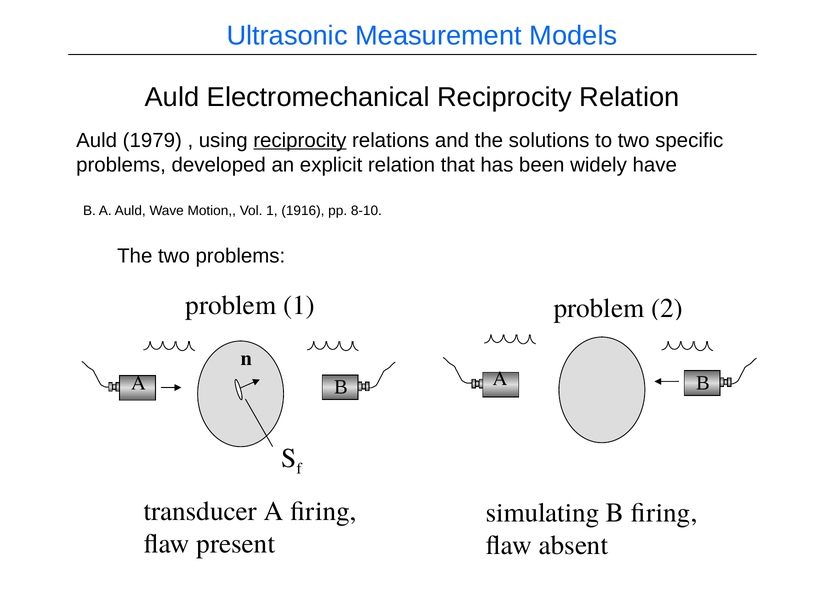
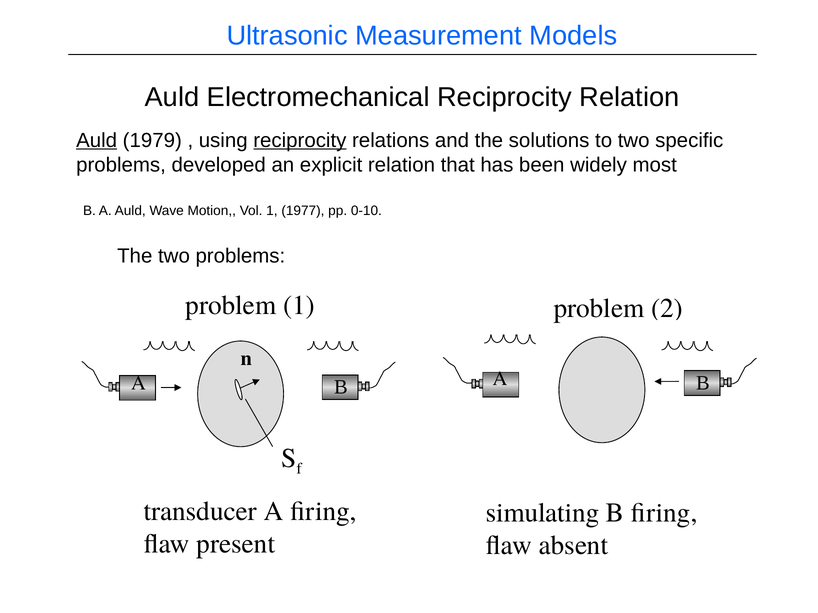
Auld at (97, 140) underline: none -> present
have: have -> most
1916: 1916 -> 1977
8-10: 8-10 -> 0-10
